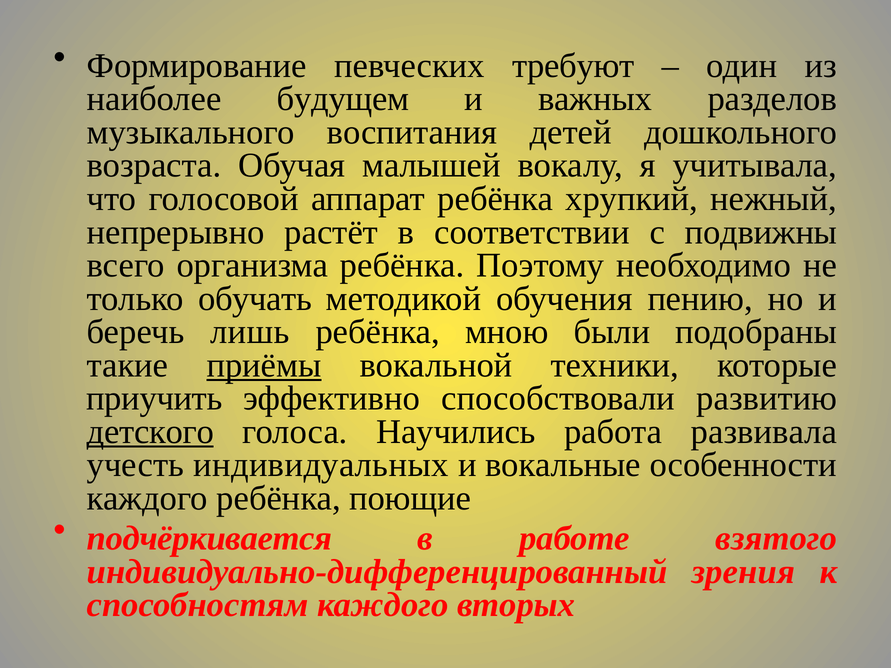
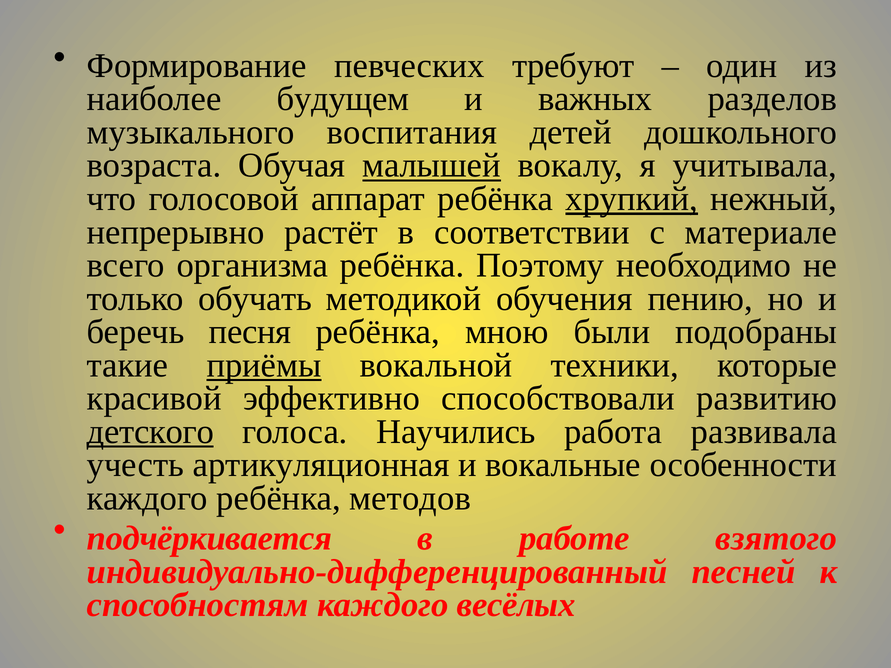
малышей underline: none -> present
хрупкий underline: none -> present
подвижны: подвижны -> материале
лишь: лишь -> песня
приучить: приучить -> красивой
индивидуальных: индивидуальных -> артикуляционная
поющие: поющие -> методов
зрения: зрения -> песней
вторых: вторых -> весёлых
